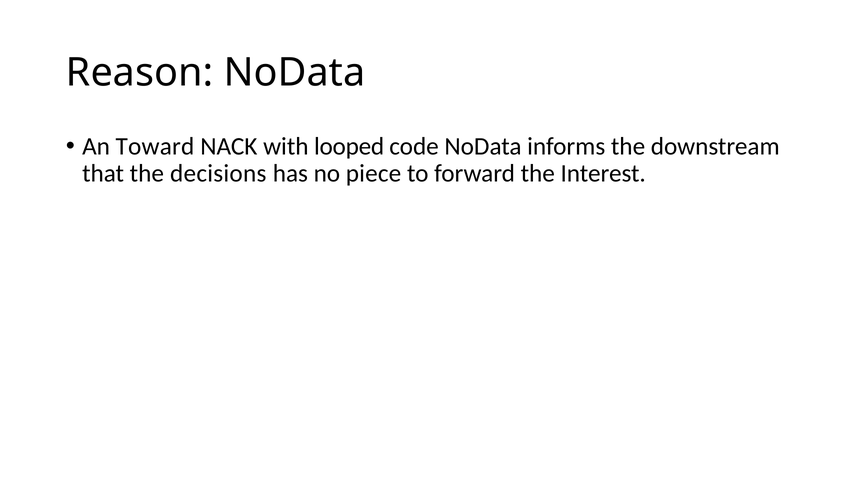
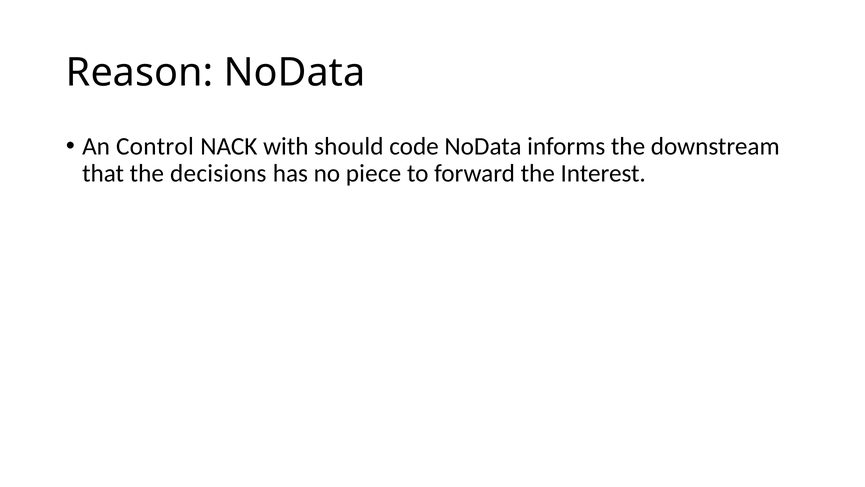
Toward: Toward -> Control
looped: looped -> should
